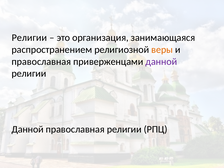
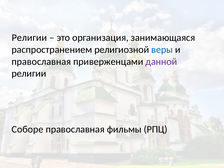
веры colour: orange -> blue
Данной at (28, 129): Данной -> Соборе
православная религии: религии -> фильмы
